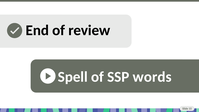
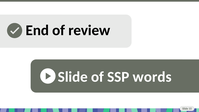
Spell at (73, 77): Spell -> Slide
